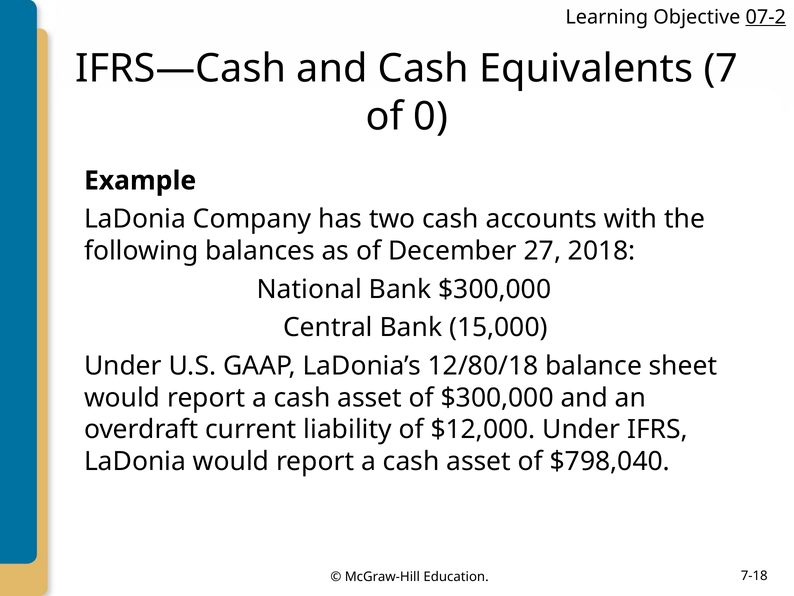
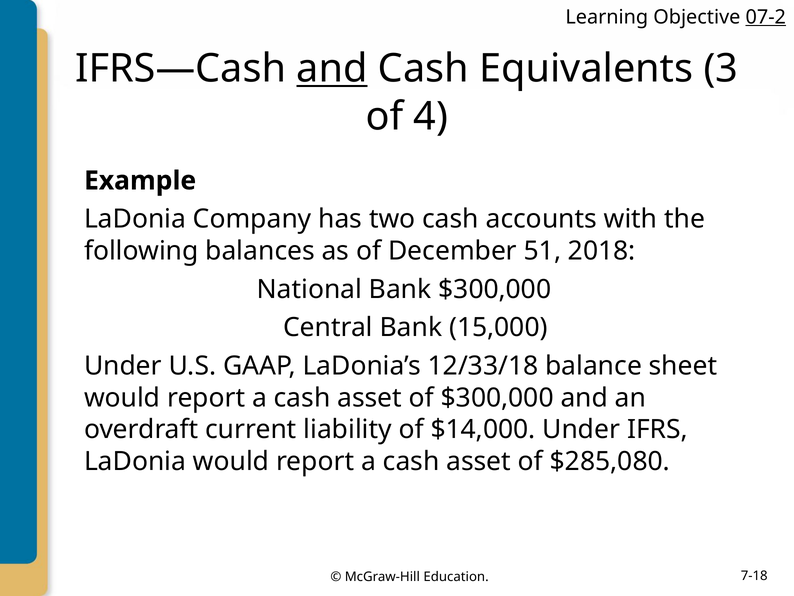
and at (332, 69) underline: none -> present
7: 7 -> 3
0: 0 -> 4
27: 27 -> 51
12/80/18: 12/80/18 -> 12/33/18
$12,000: $12,000 -> $14,000
$798,040: $798,040 -> $285,080
